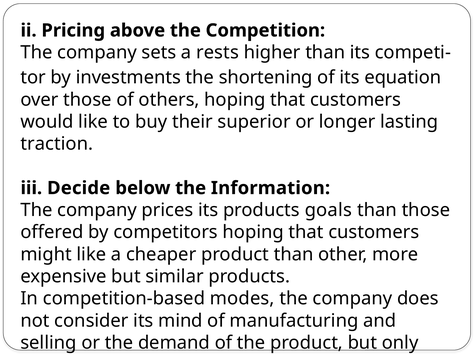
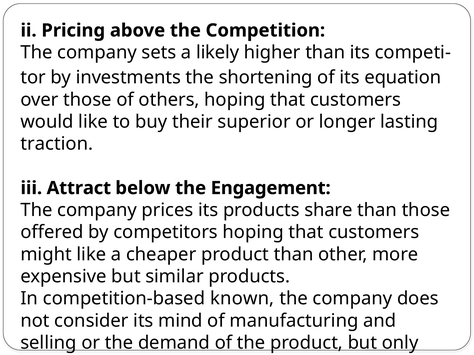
rests: rests -> likely
Decide: Decide -> Attract
Information: Information -> Engagement
goals: goals -> share
modes: modes -> known
